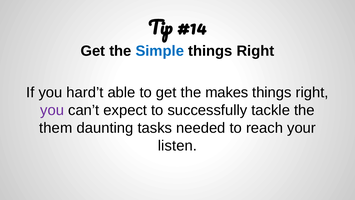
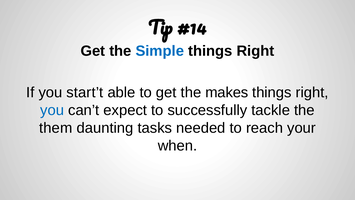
hard’t: hard’t -> start’t
you at (52, 110) colour: purple -> blue
listen: listen -> when
